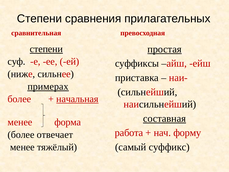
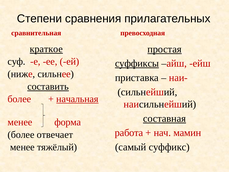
степени at (46, 49): степени -> краткое
суффиксы underline: none -> present
примерах: примерах -> составить
форму: форму -> мамин
